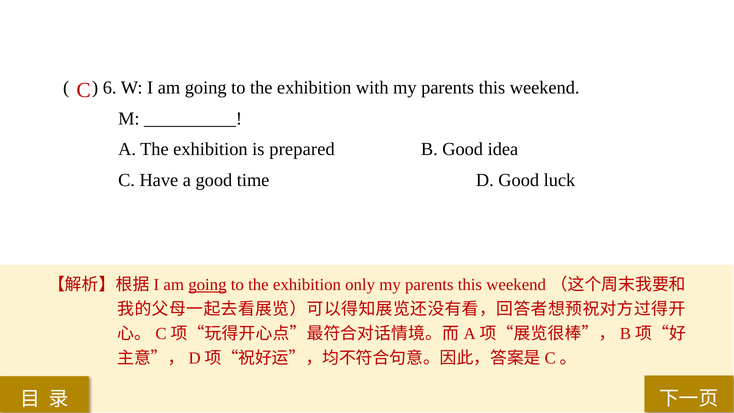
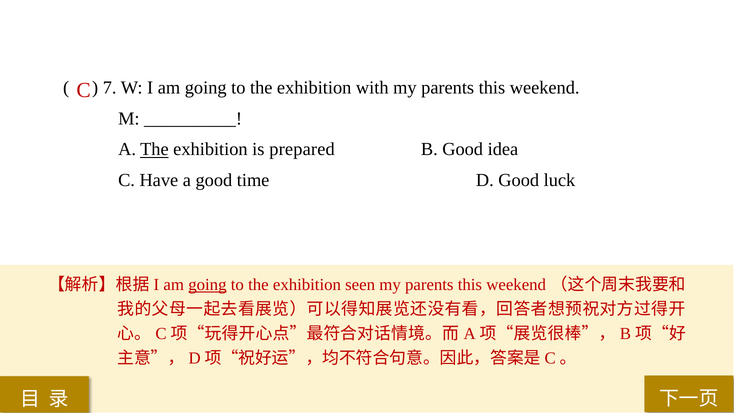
6: 6 -> 7
The at (154, 149) underline: none -> present
only: only -> seen
